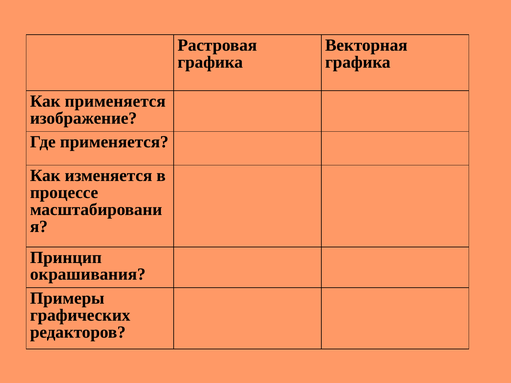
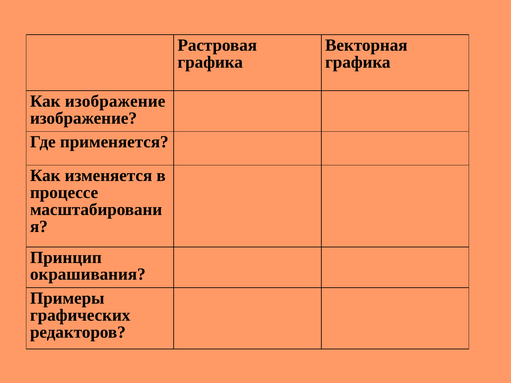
Как применяется: применяется -> изображение
